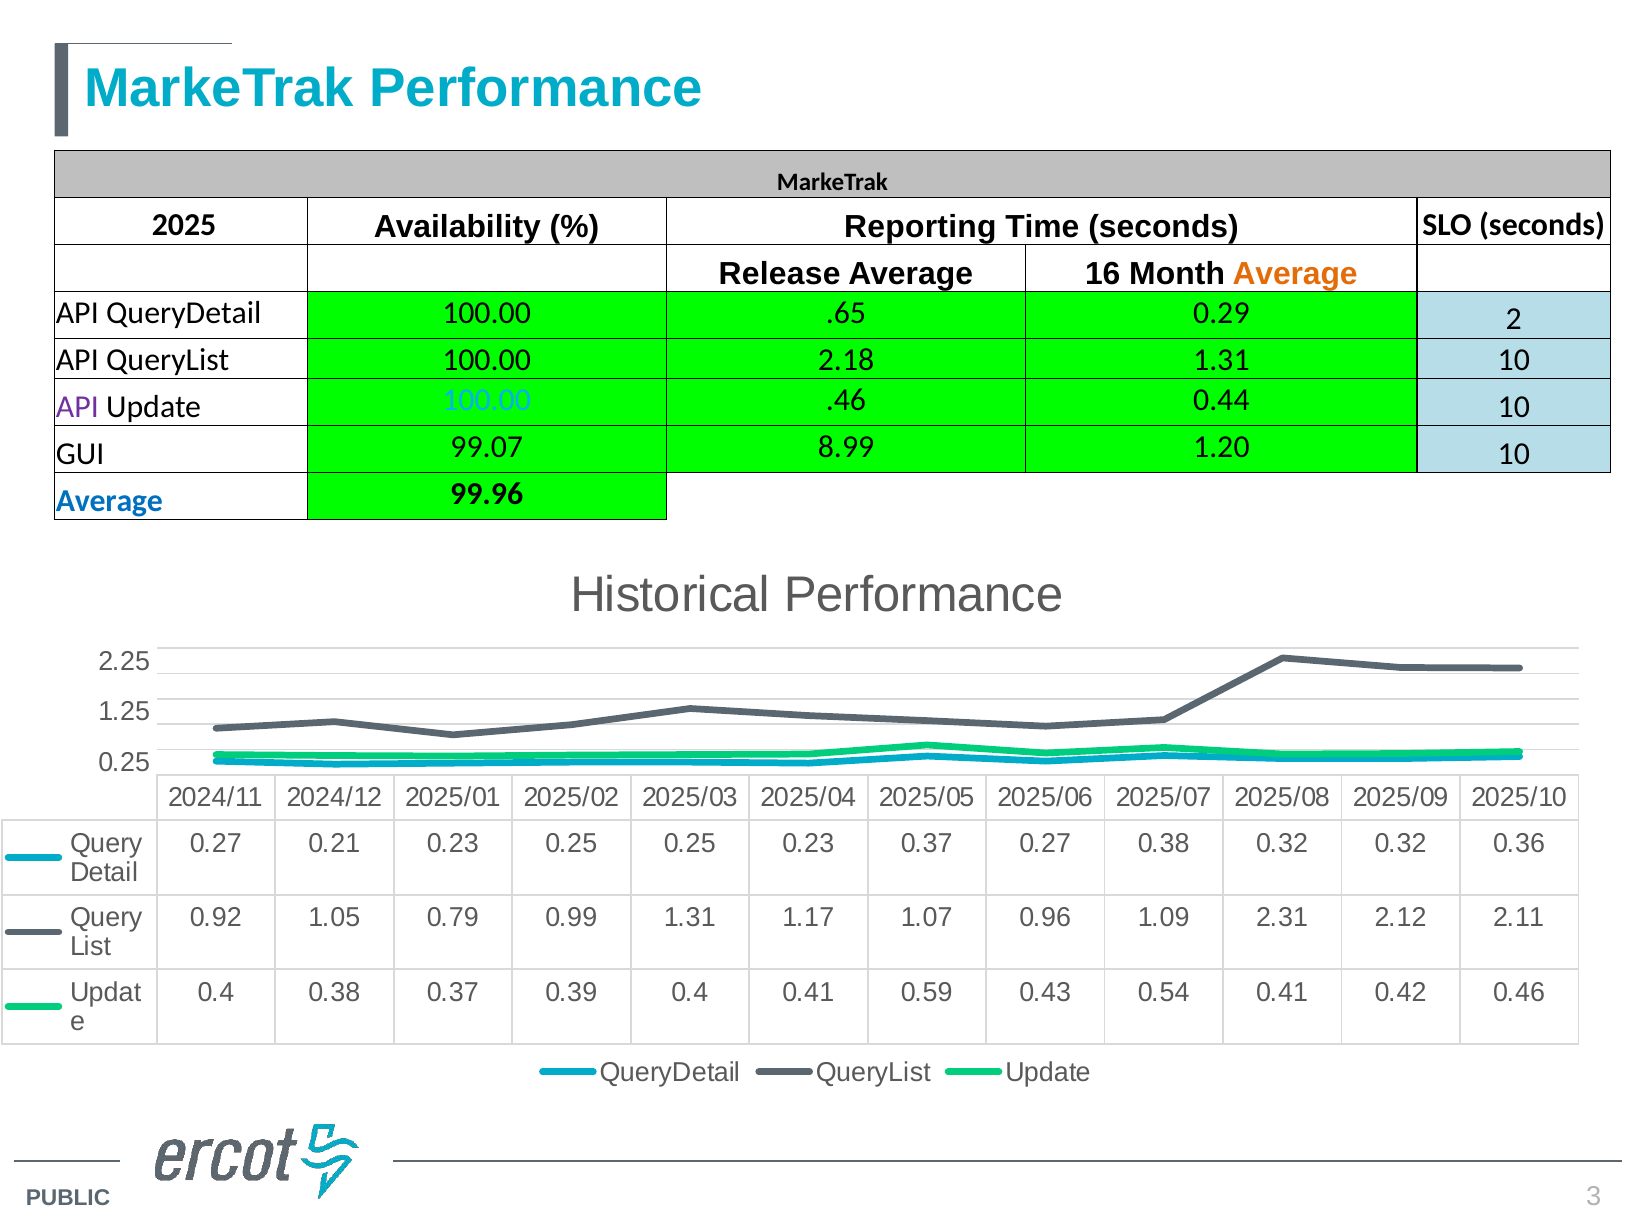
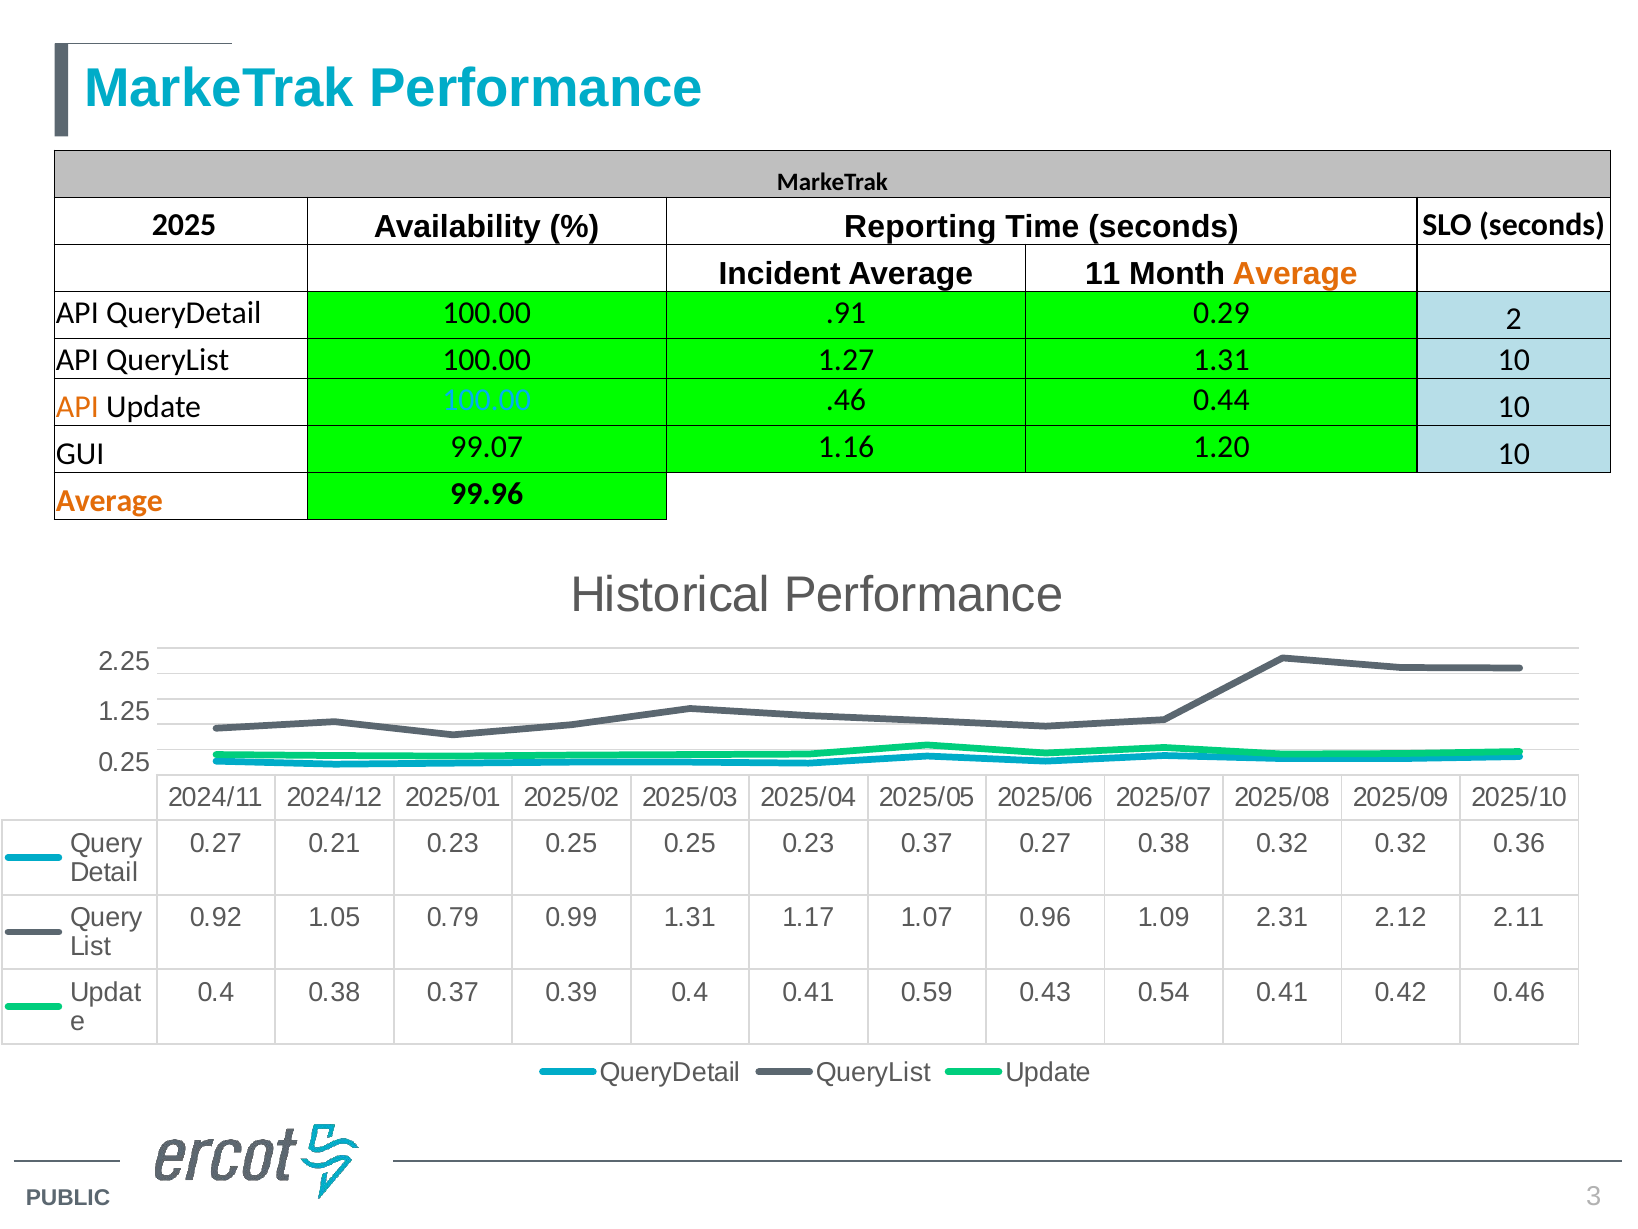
Release: Release -> Incident
16: 16 -> 11
.65: .65 -> .91
2.18: 2.18 -> 1.27
API at (77, 406) colour: purple -> orange
8.99: 8.99 -> 1.16
Average at (109, 500) colour: blue -> orange
